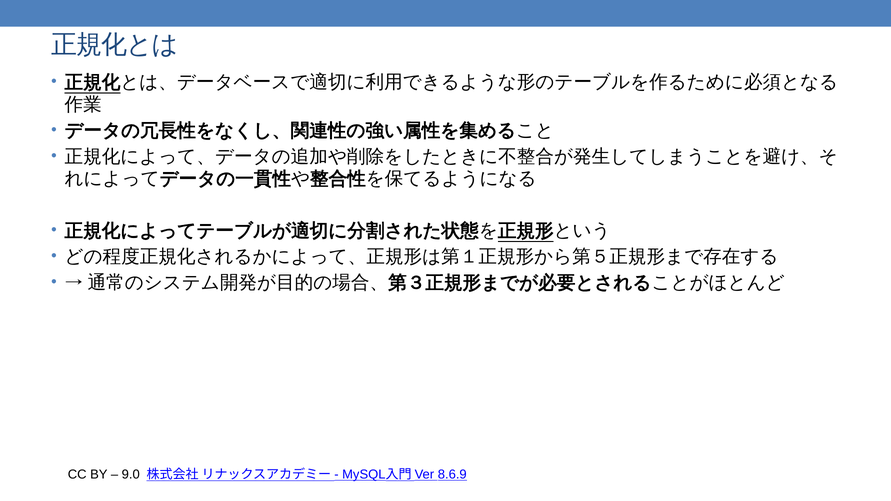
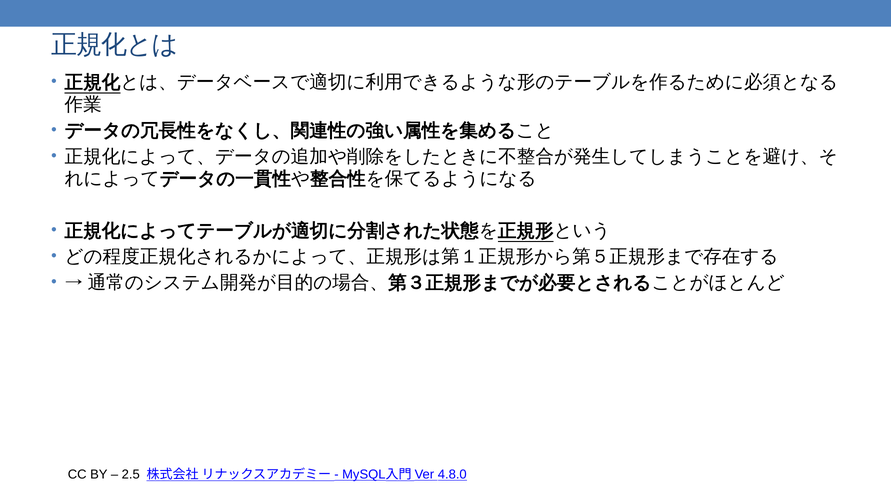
9.0: 9.0 -> 2.5
8.6.9: 8.6.9 -> 4.8.0
